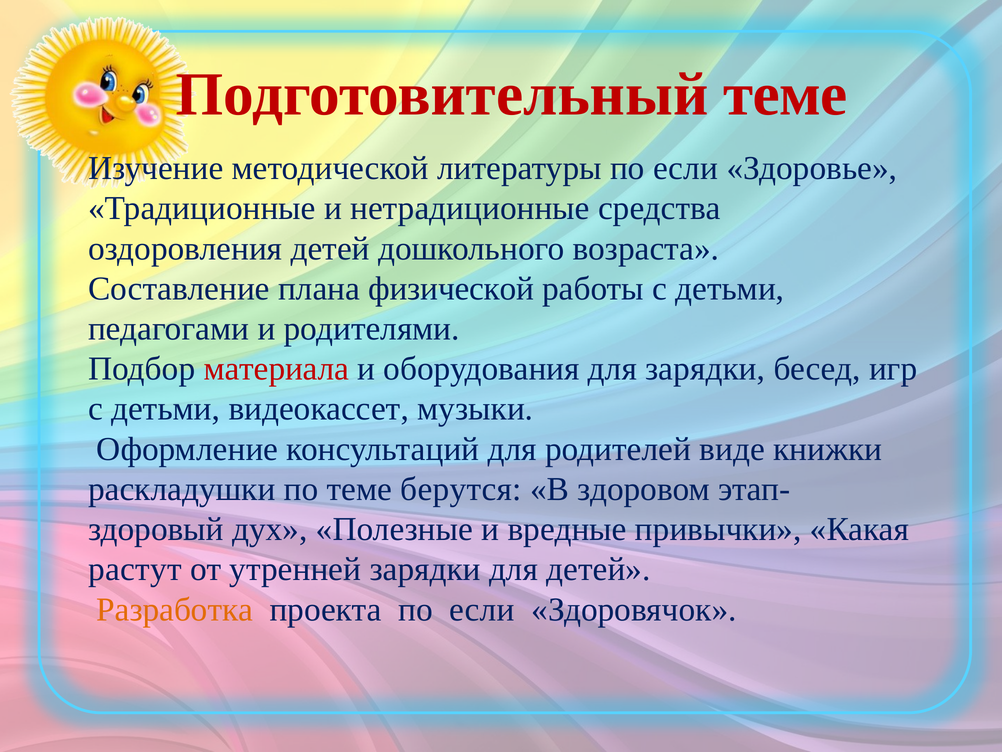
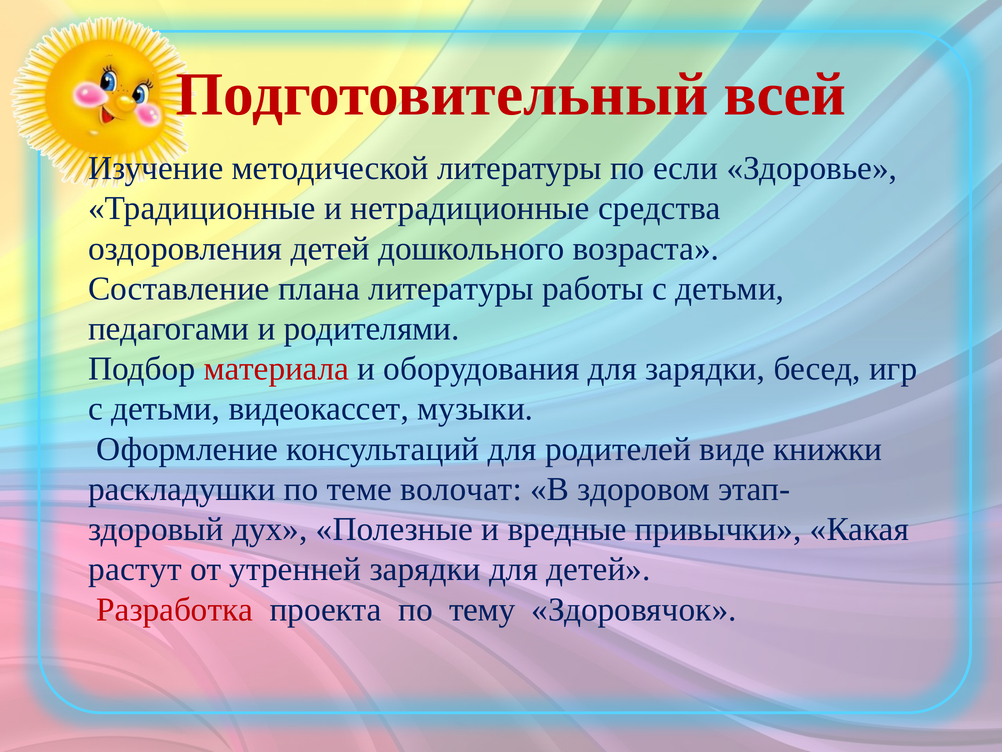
Подготовительный теме: теме -> всей
плана физической: физической -> литературы
берутся: берутся -> волочат
Разработка colour: orange -> red
проекта по если: если -> тему
